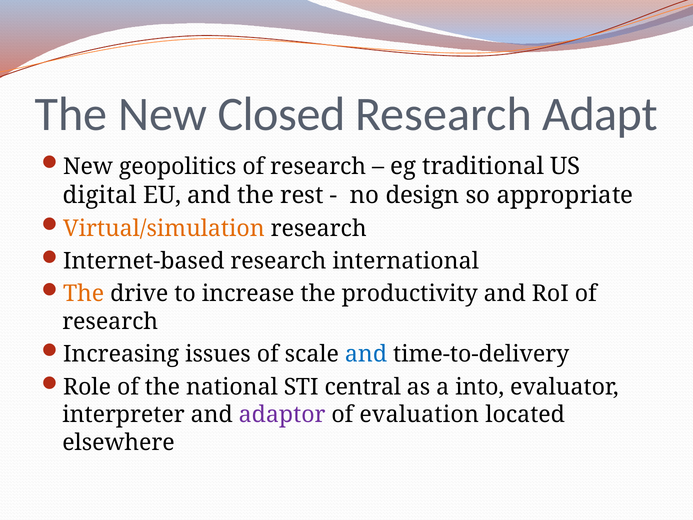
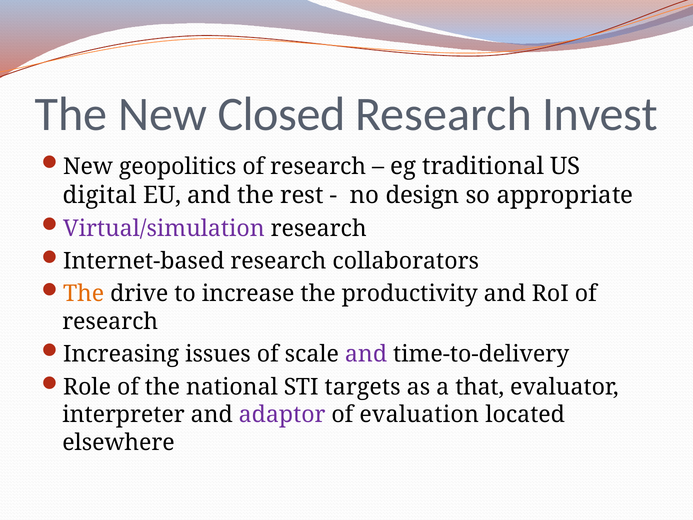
Adapt: Adapt -> Invest
Virtual/simulation colour: orange -> purple
international: international -> collaborators
and at (366, 354) colour: blue -> purple
central: central -> targets
into: into -> that
